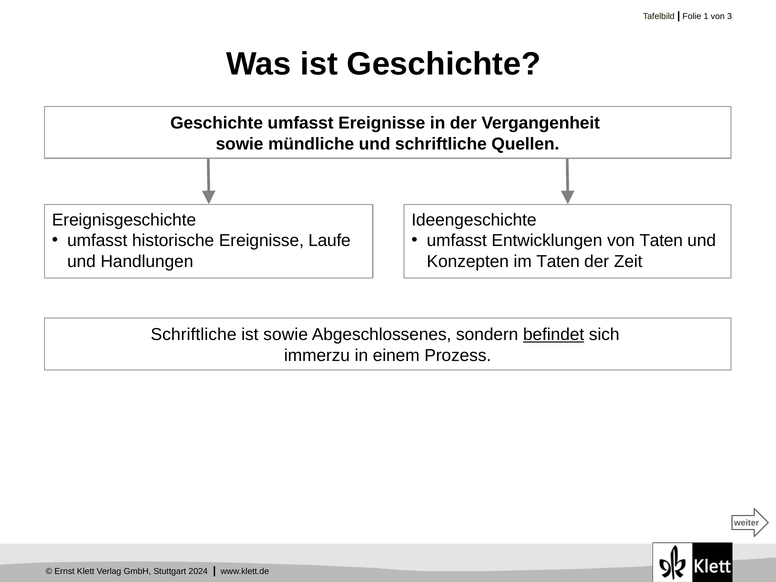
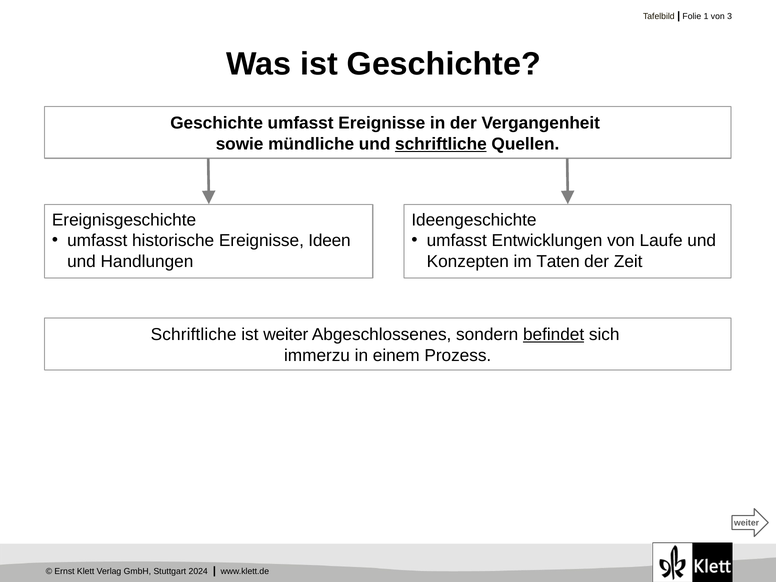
schriftliche at (441, 144) underline: none -> present
Laufe: Laufe -> Ideen
von Taten: Taten -> Laufe
ist sowie: sowie -> weiter
